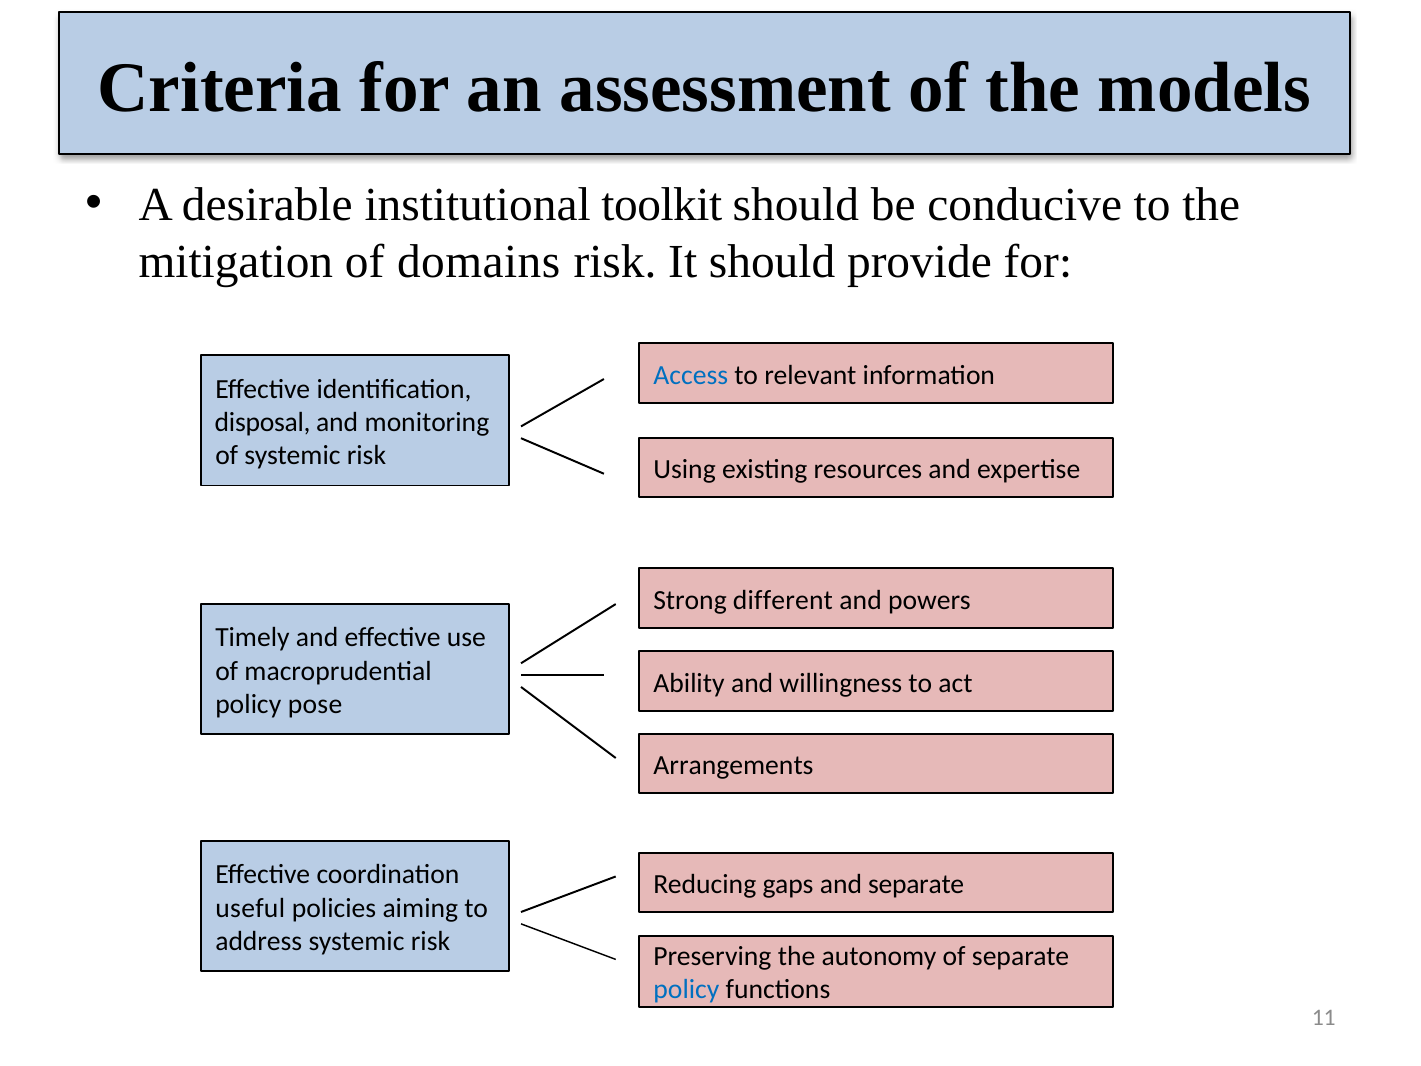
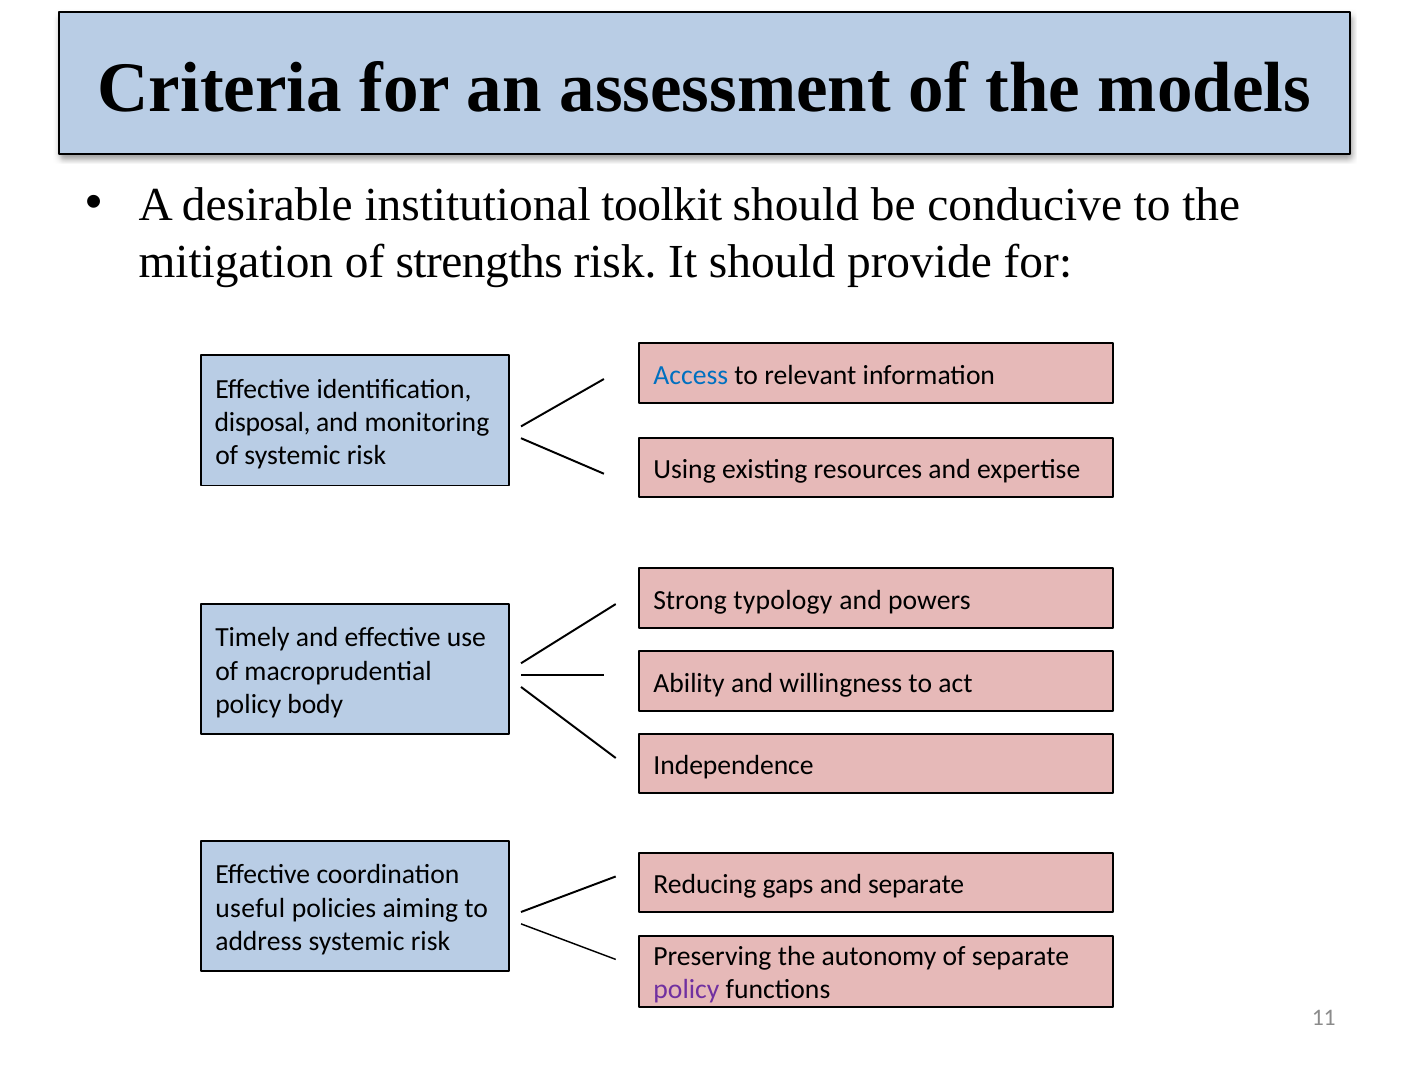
domains: domains -> strengths
different: different -> typology
pose: pose -> body
Arrangements: Arrangements -> Independence
policy at (686, 989) colour: blue -> purple
